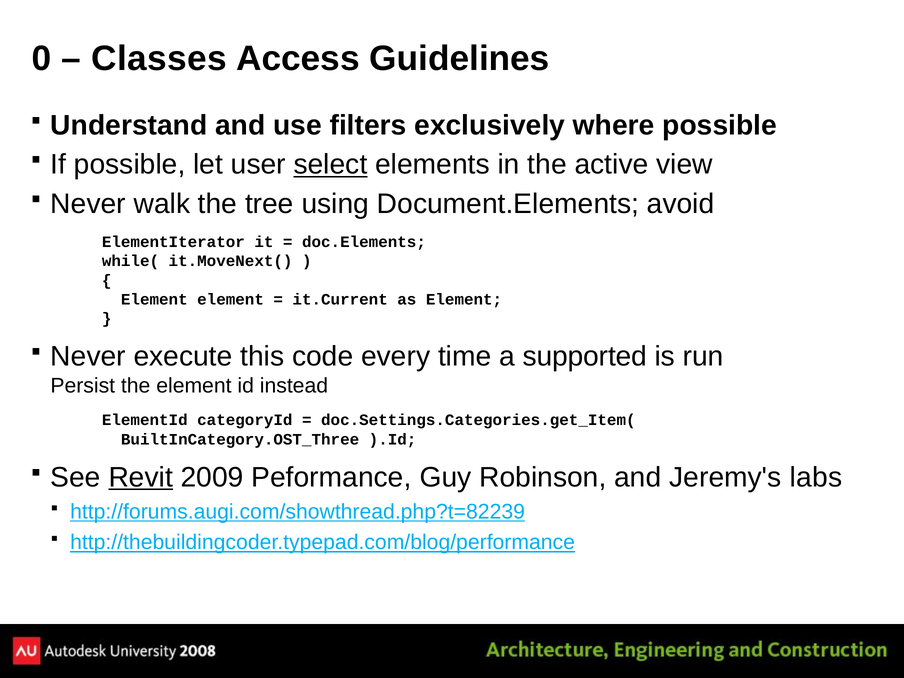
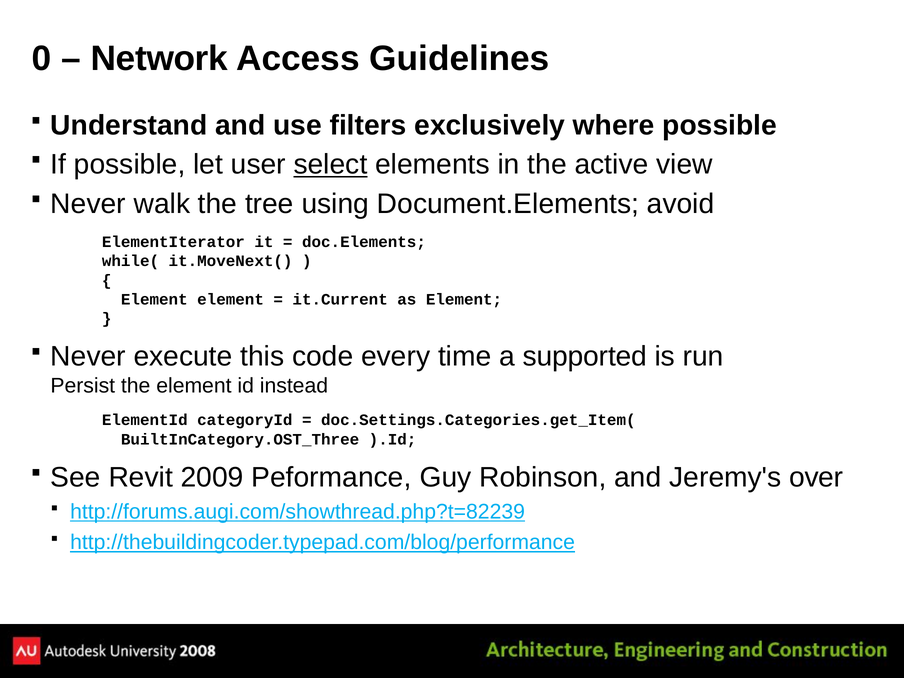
Classes: Classes -> Network
Revit underline: present -> none
labs: labs -> over
